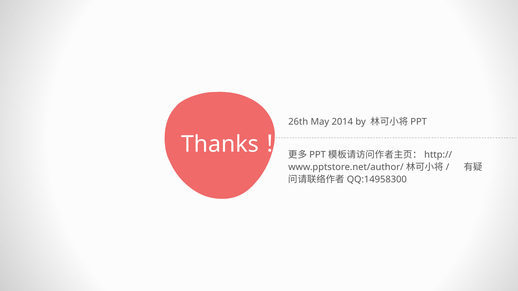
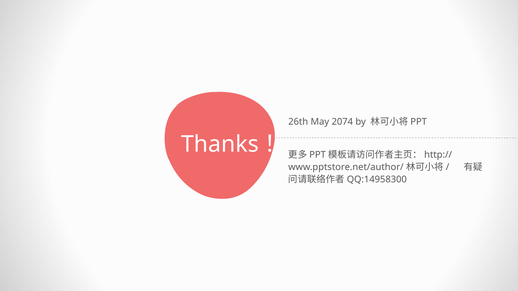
2014: 2014 -> 2074
